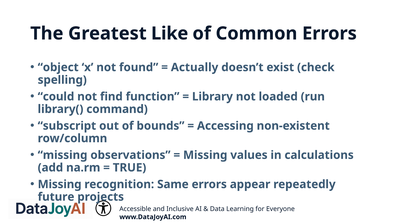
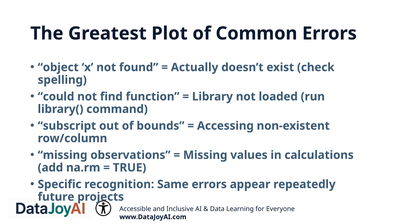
Like: Like -> Plot
Missing at (60, 184): Missing -> Specific
